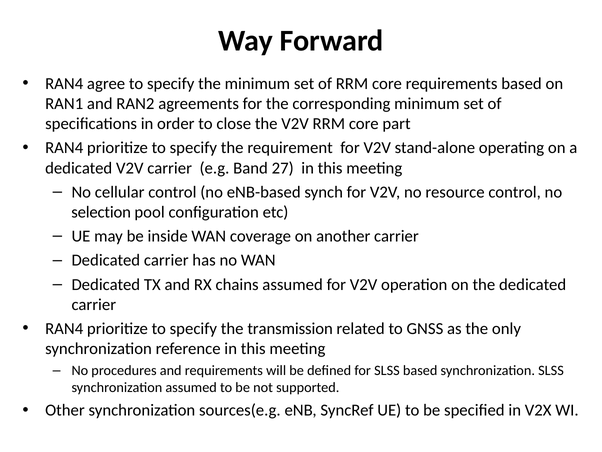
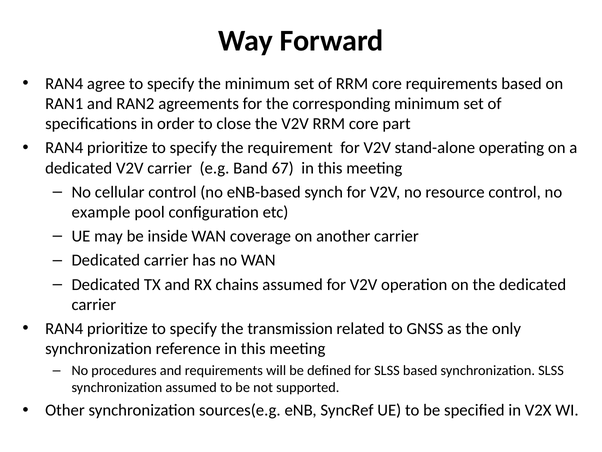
27: 27 -> 67
selection: selection -> example
